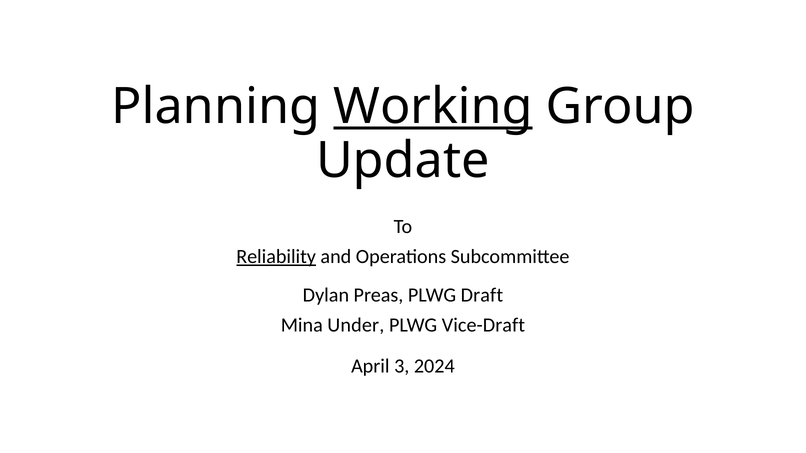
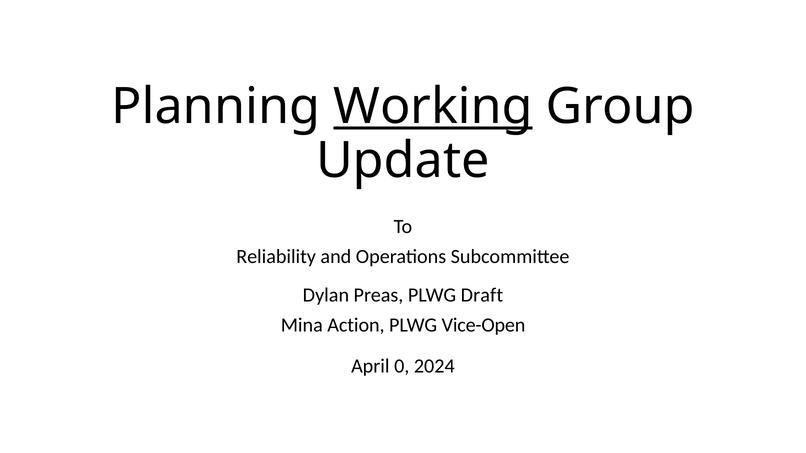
Reliability underline: present -> none
Under: Under -> Action
Vice-Draft: Vice-Draft -> Vice-Open
3: 3 -> 0
